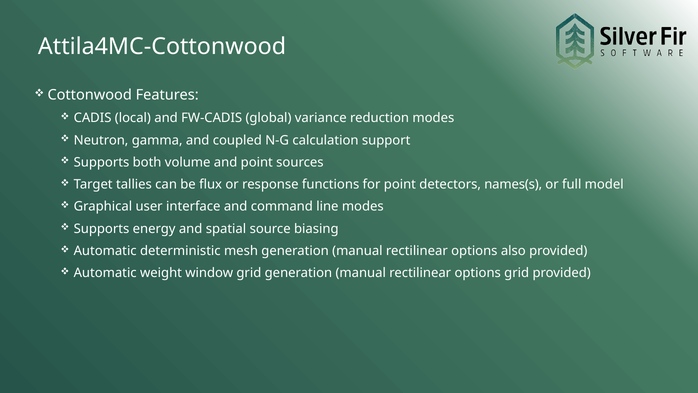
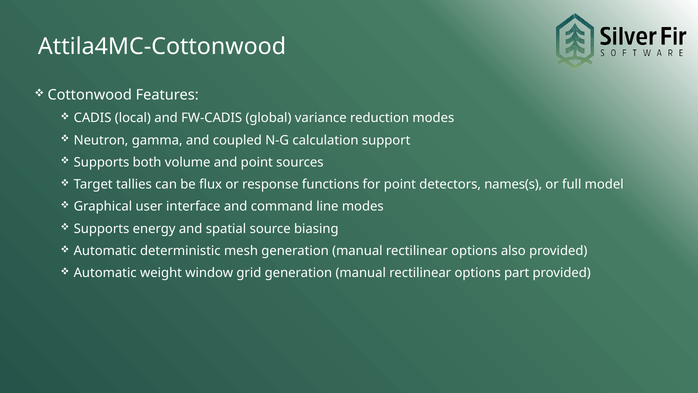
options grid: grid -> part
